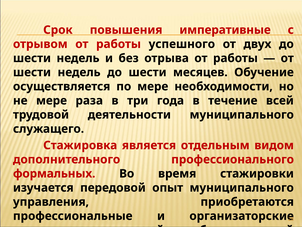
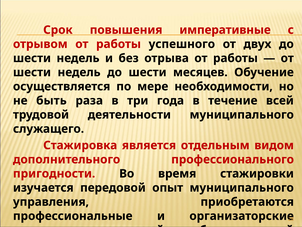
не мере: мере -> быть
формальных: формальных -> пригодности
